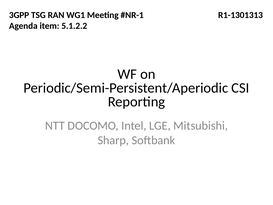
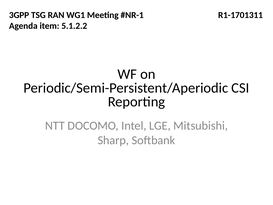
R1-1301313: R1-1301313 -> R1-1701311
